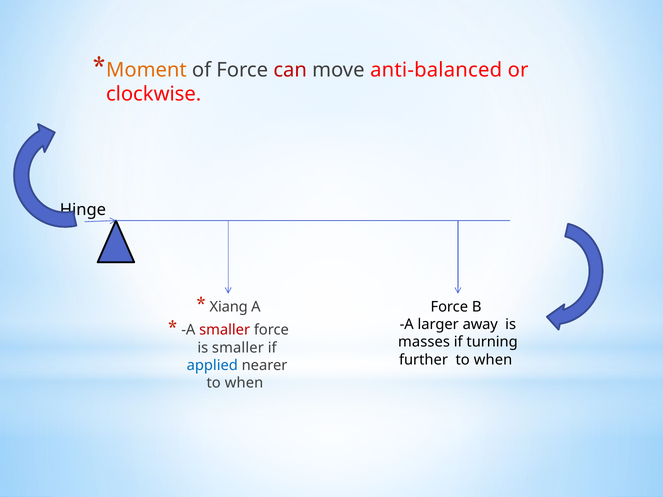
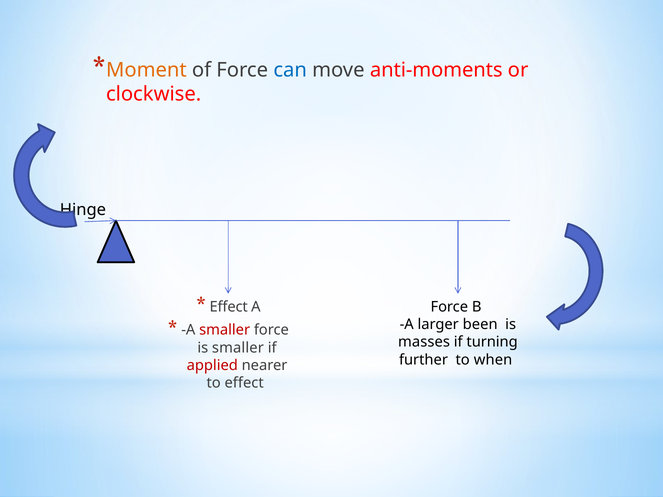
can colour: red -> blue
anti-balanced: anti-balanced -> anti-moments
Xiang at (229, 307): Xiang -> Effect
away: away -> been
applied colour: blue -> red
when at (244, 383): when -> effect
